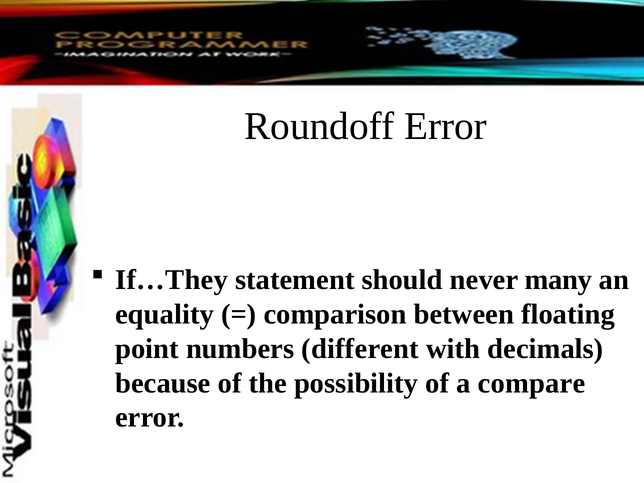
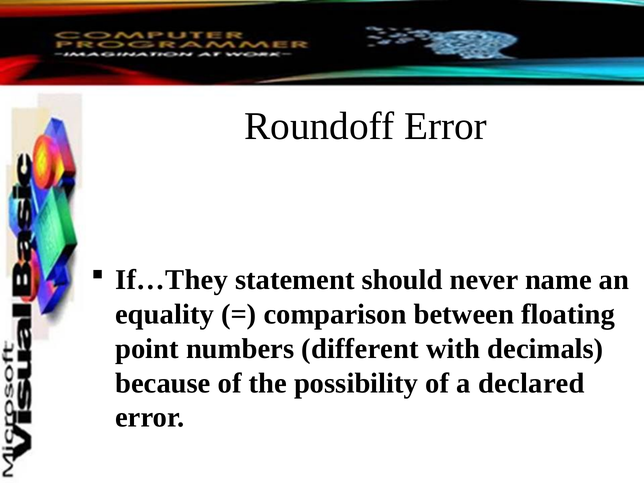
many: many -> name
compare: compare -> declared
